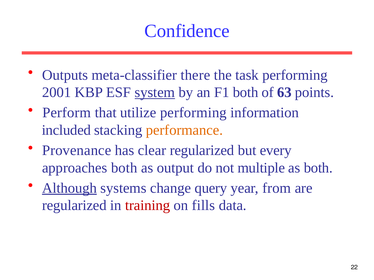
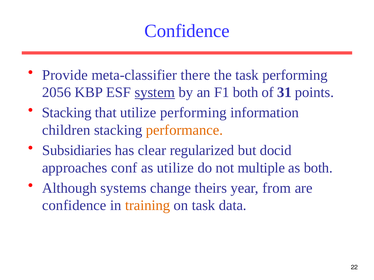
Outputs: Outputs -> Provide
2001: 2001 -> 2056
63: 63 -> 31
Perform at (67, 113): Perform -> Stacking
included: included -> children
Provenance: Provenance -> Subsidiaries
every: every -> docid
approaches both: both -> conf
as output: output -> utilize
Although underline: present -> none
query: query -> theirs
regularized at (74, 206): regularized -> confidence
training colour: red -> orange
on fills: fills -> task
